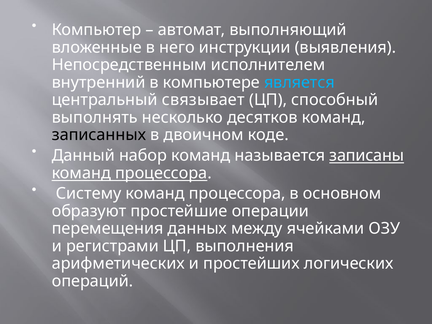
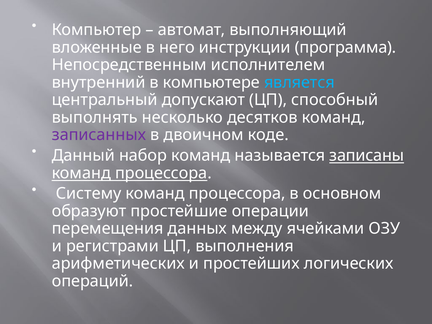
выявления: выявления -> программа
связывает: связывает -> допускают
записанных colour: black -> purple
